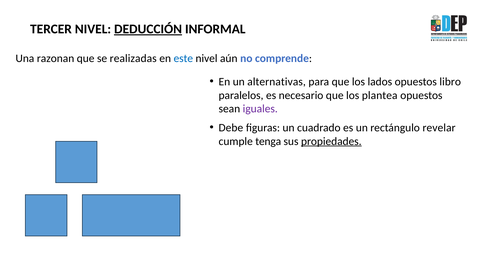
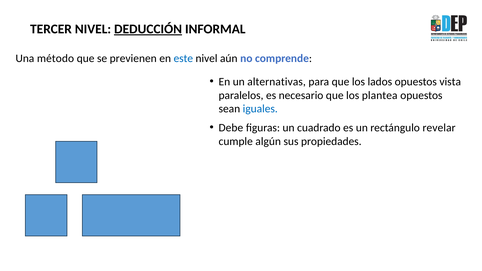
razonan: razonan -> método
realizadas: realizadas -> previenen
libro: libro -> vista
iguales colour: purple -> blue
tenga: tenga -> algún
propiedades underline: present -> none
